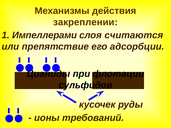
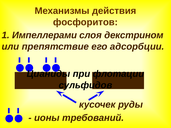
закреплении: закреплении -> фосфоритов
считаются: считаются -> декстрином
